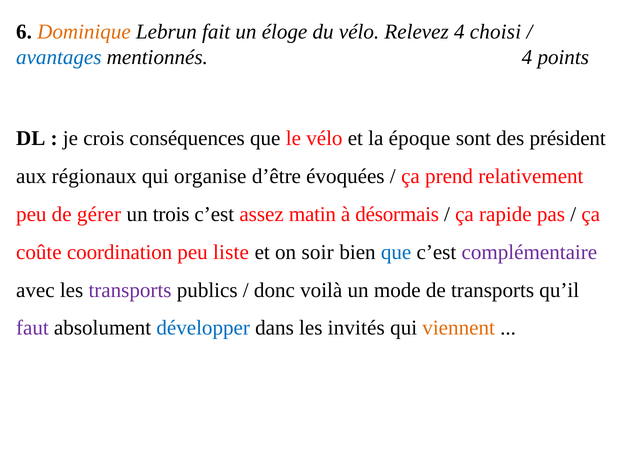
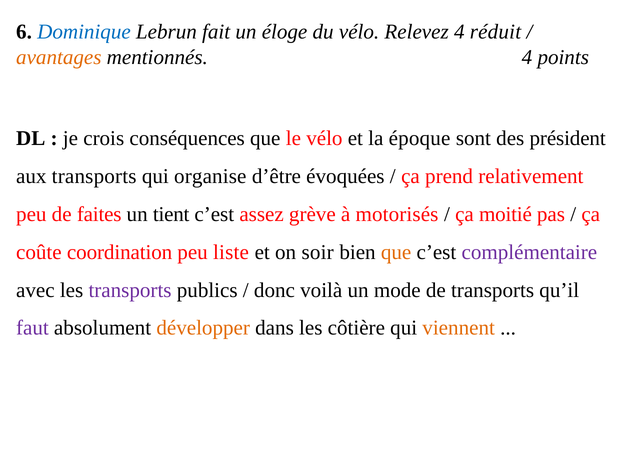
Dominique colour: orange -> blue
choisi: choisi -> réduit
avantages colour: blue -> orange
aux régionaux: régionaux -> transports
gérer: gérer -> faites
trois: trois -> tient
matin: matin -> grève
désormais: désormais -> motorisés
rapide: rapide -> moitié
que at (396, 252) colour: blue -> orange
développer colour: blue -> orange
invités: invités -> côtière
